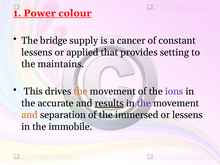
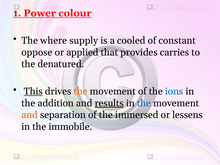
bridge: bridge -> where
cancer: cancer -> cooled
lessens at (37, 52): lessens -> oppose
setting: setting -> carries
maintains: maintains -> denatured
This underline: none -> present
ions colour: purple -> blue
accurate: accurate -> addition
the at (144, 103) colour: purple -> blue
